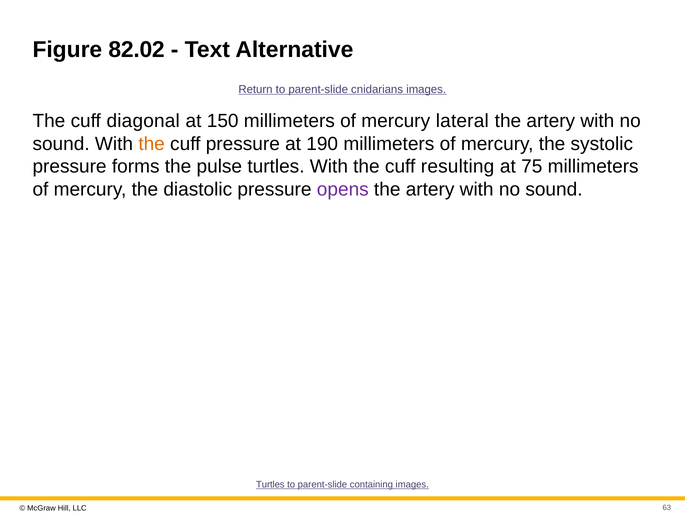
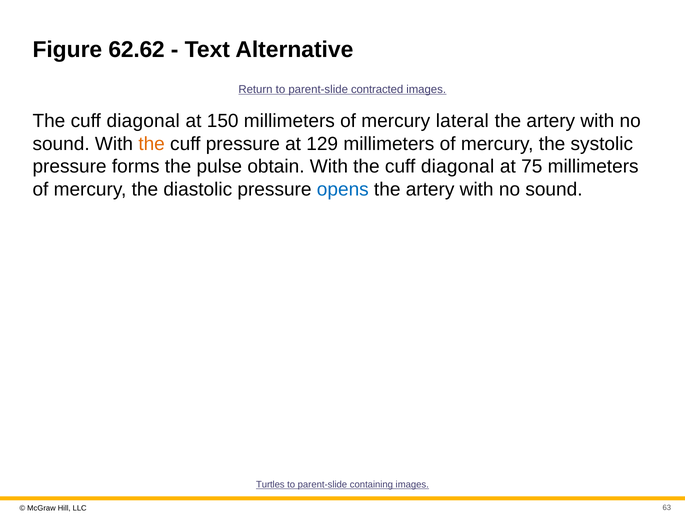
82.02: 82.02 -> 62.62
cnidarians: cnidarians -> contracted
190: 190 -> 129
pulse turtles: turtles -> obtain
With the cuff resulting: resulting -> diagonal
opens colour: purple -> blue
